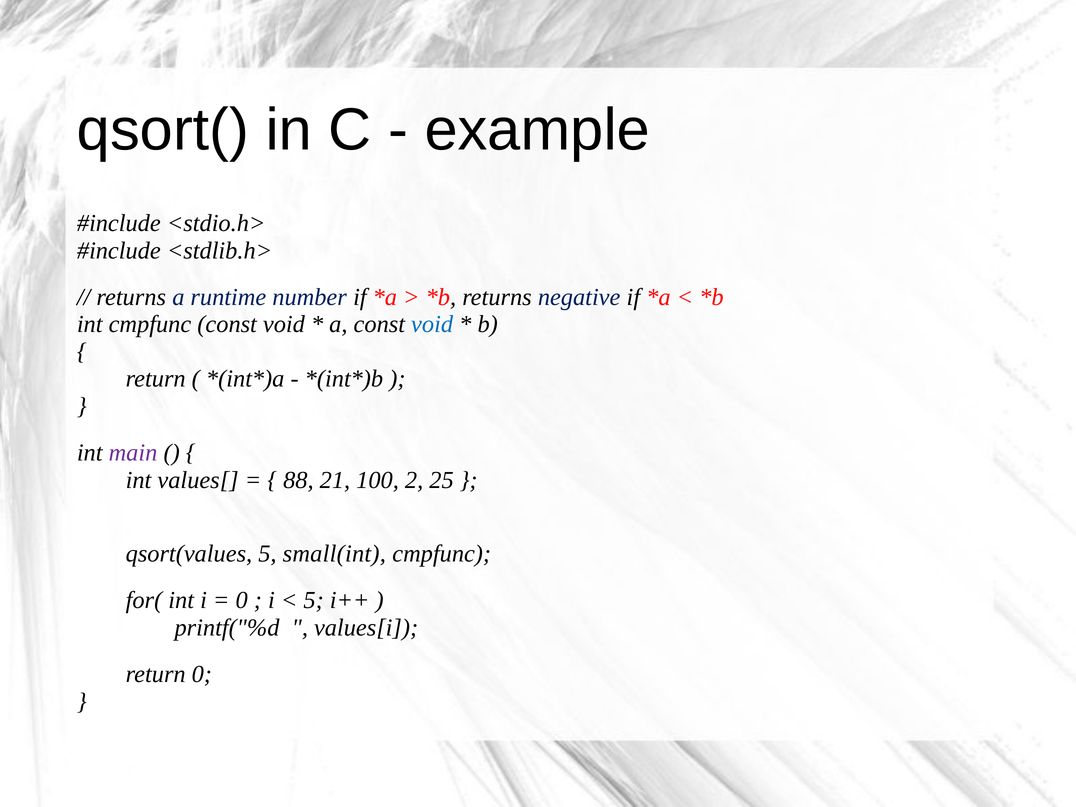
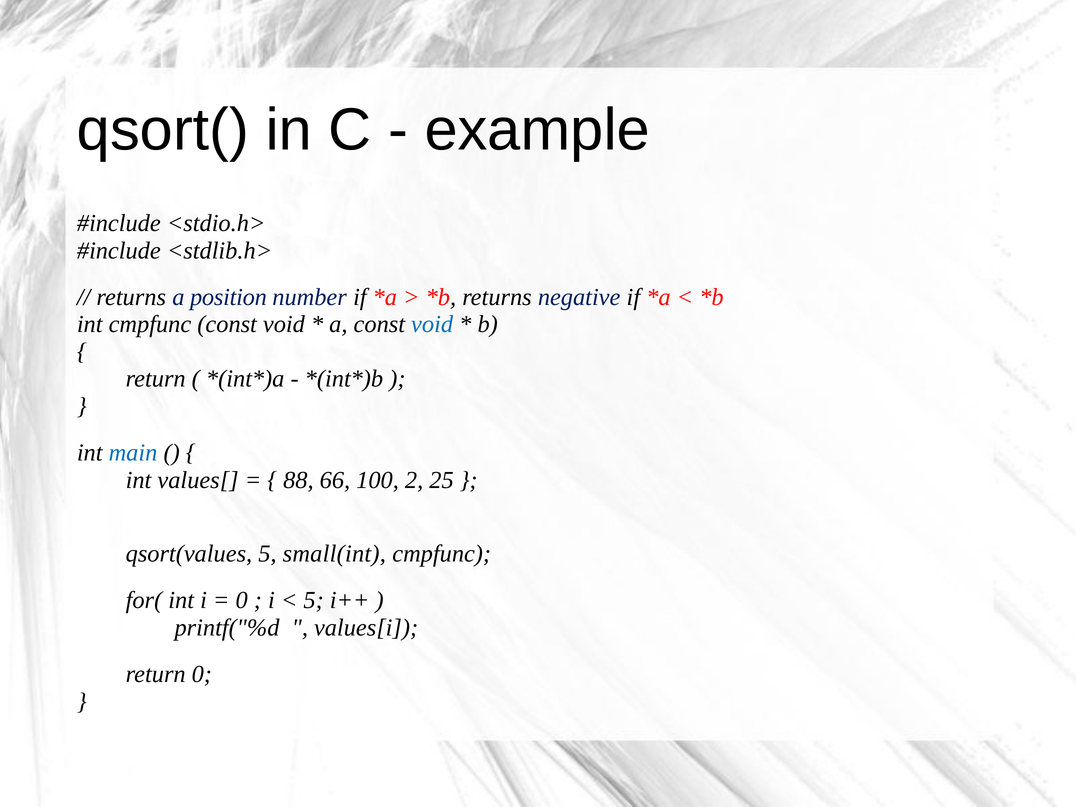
runtime: runtime -> position
main colour: purple -> blue
21: 21 -> 66
